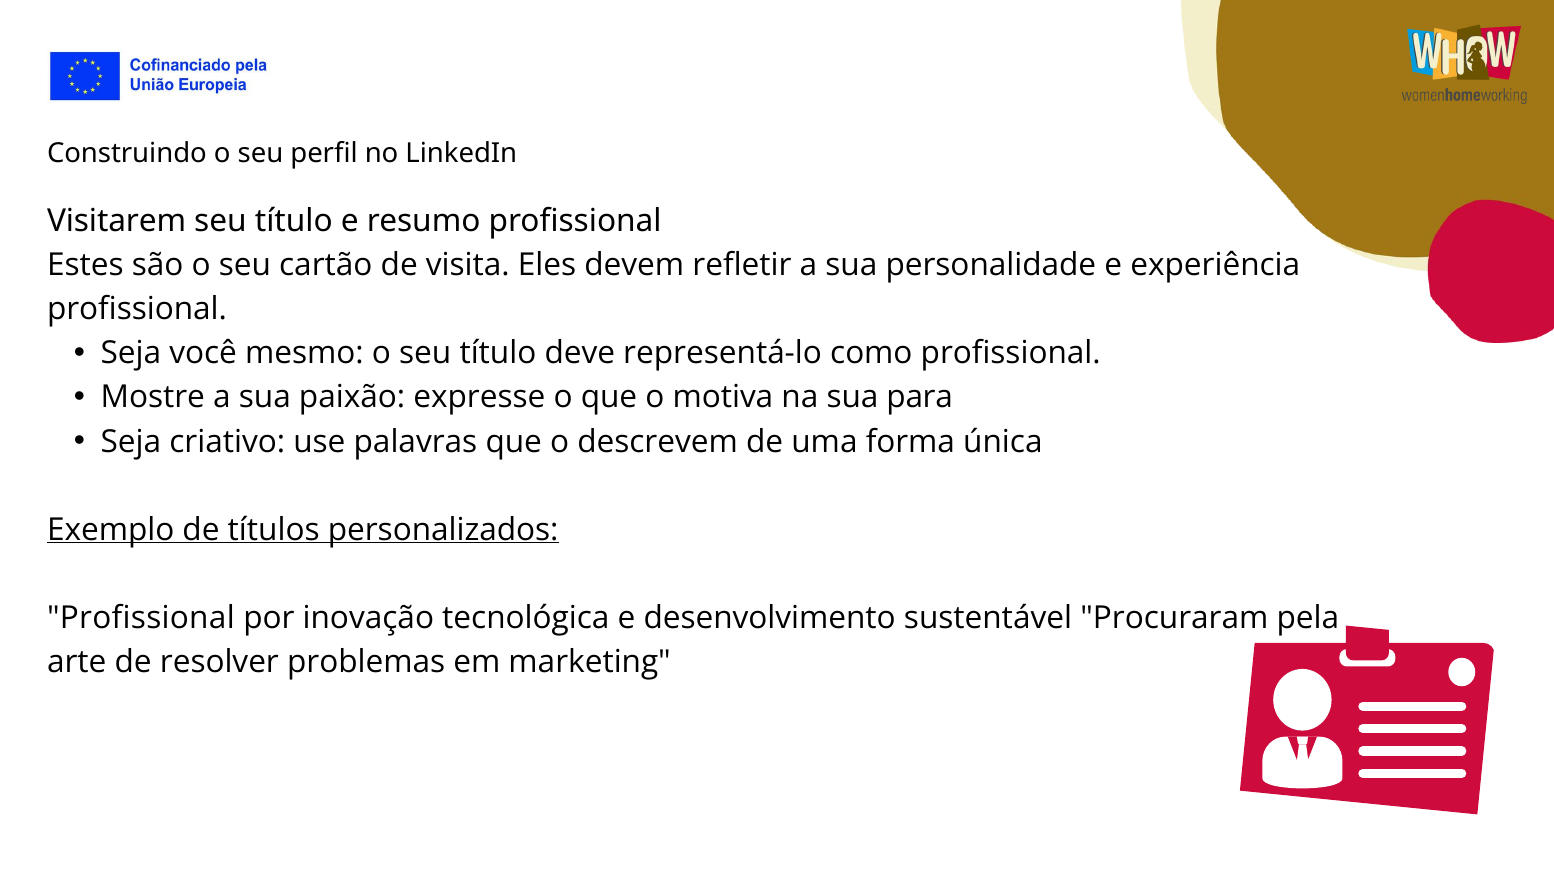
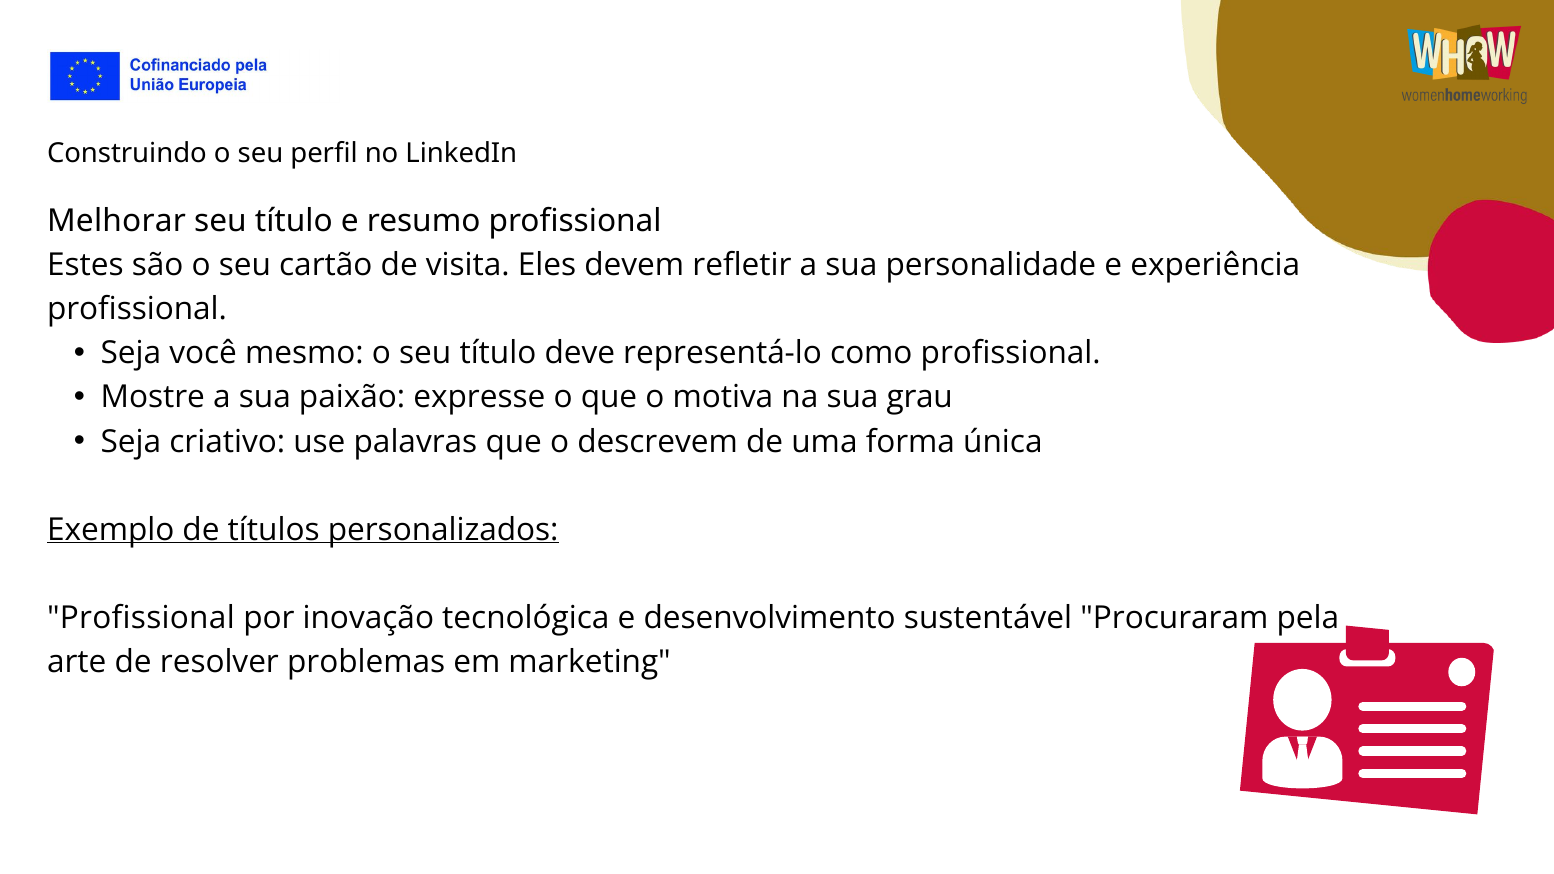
Visitarem: Visitarem -> Melhorar
para: para -> grau
